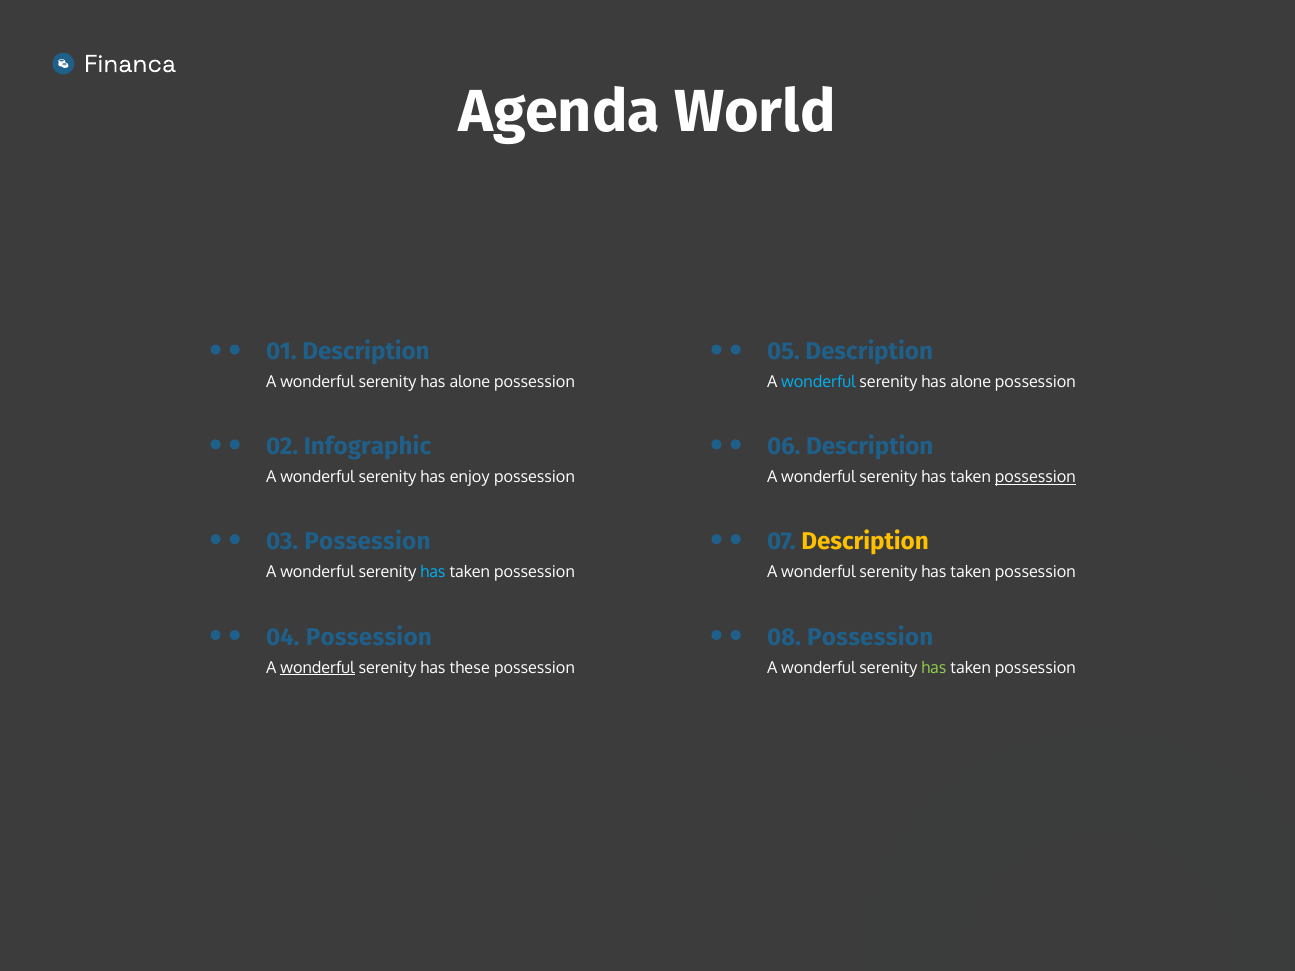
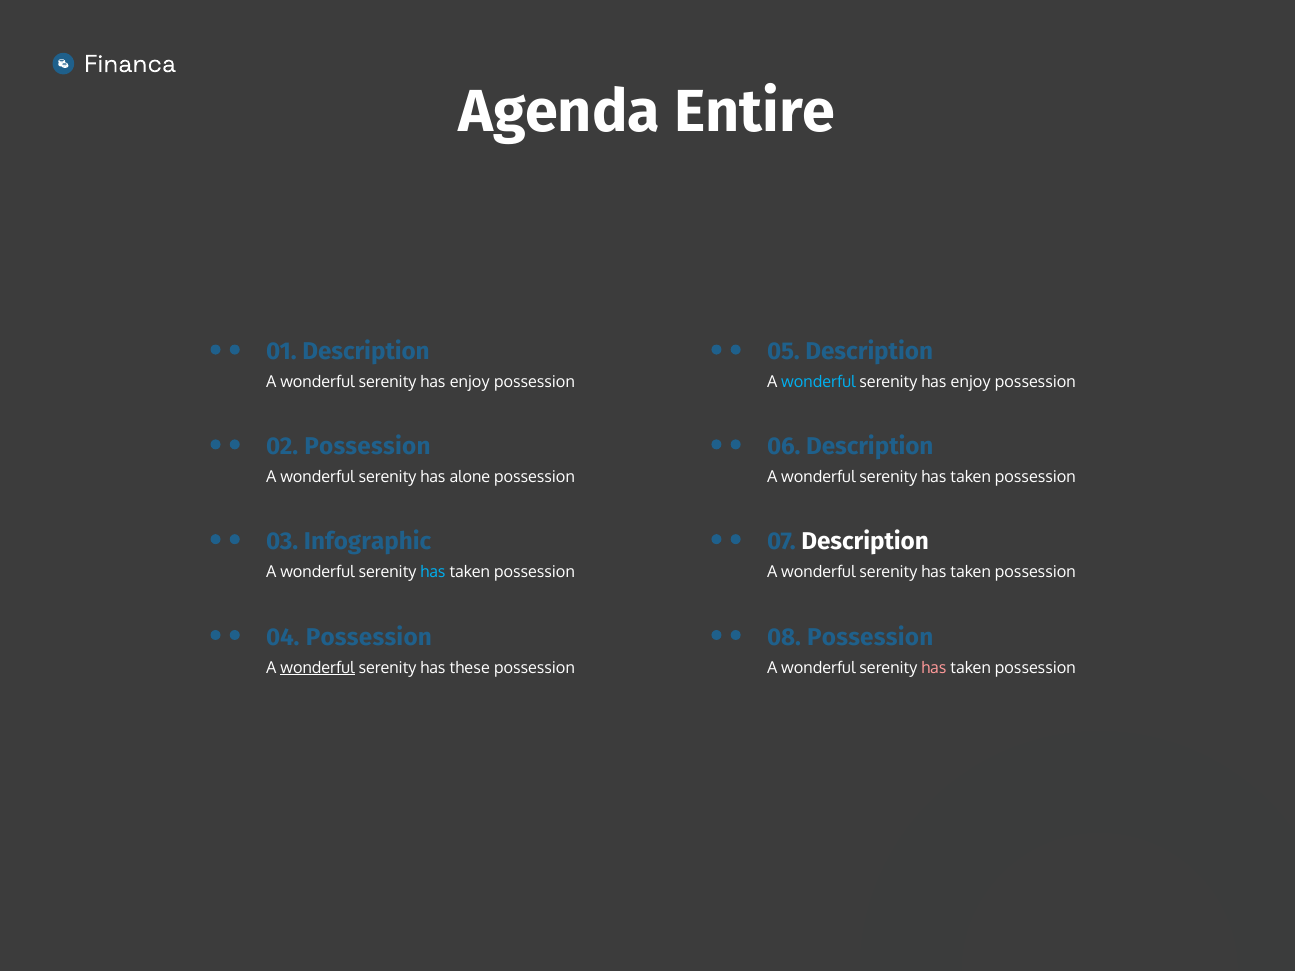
World: World -> Entire
alone at (470, 383): alone -> enjoy
alone at (971, 383): alone -> enjoy
02 Infographic: Infographic -> Possession
enjoy: enjoy -> alone
possession at (1035, 477) underline: present -> none
03 Possession: Possession -> Infographic
Description at (865, 542) colour: yellow -> white
has at (934, 668) colour: light green -> pink
